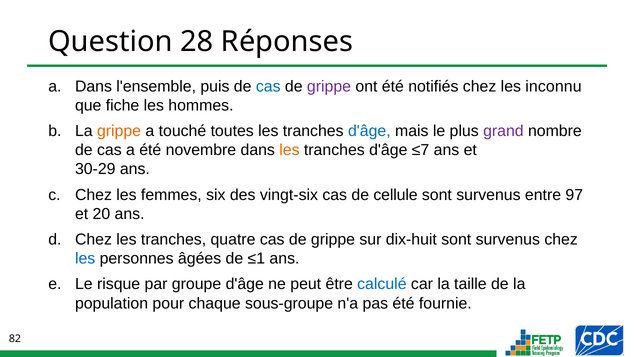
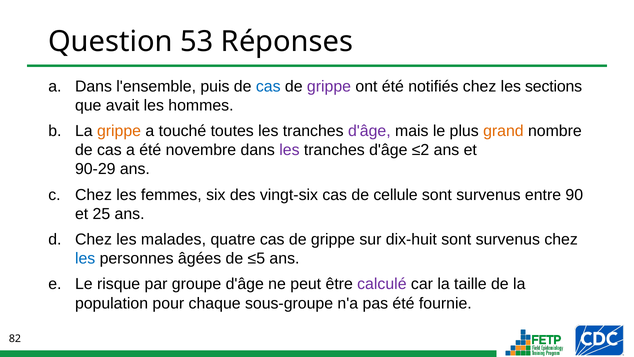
28: 28 -> 53
inconnu: inconnu -> sections
fiche: fiche -> avait
d'âge at (369, 131) colour: blue -> purple
grand colour: purple -> orange
les at (289, 150) colour: orange -> purple
≤7: ≤7 -> ≤2
30-29: 30-29 -> 90-29
97: 97 -> 90
20: 20 -> 25
Chez les tranches: tranches -> malades
≤1: ≤1 -> ≤5
calculé colour: blue -> purple
